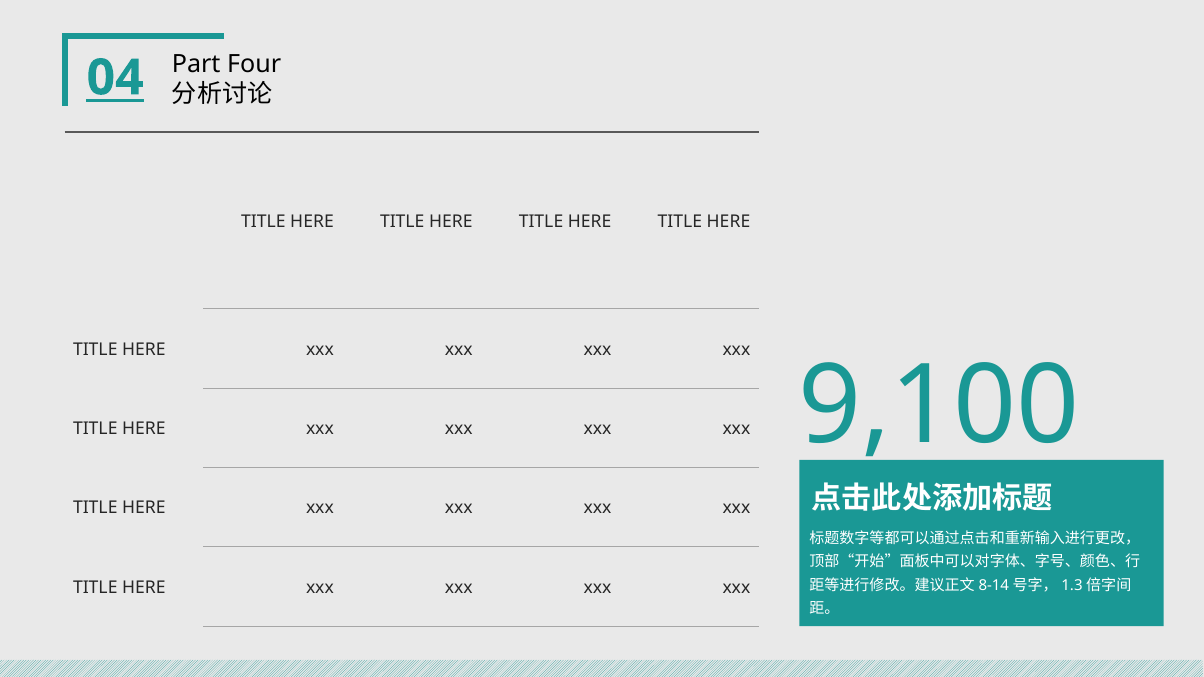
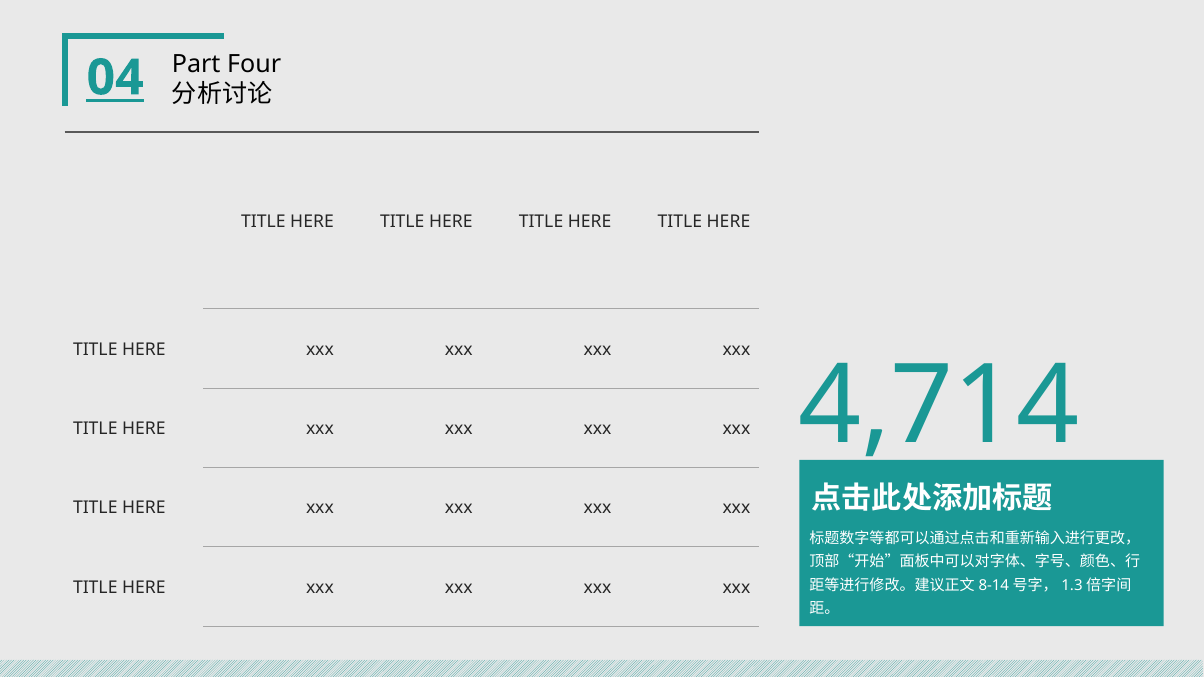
9,100: 9,100 -> 4,714
